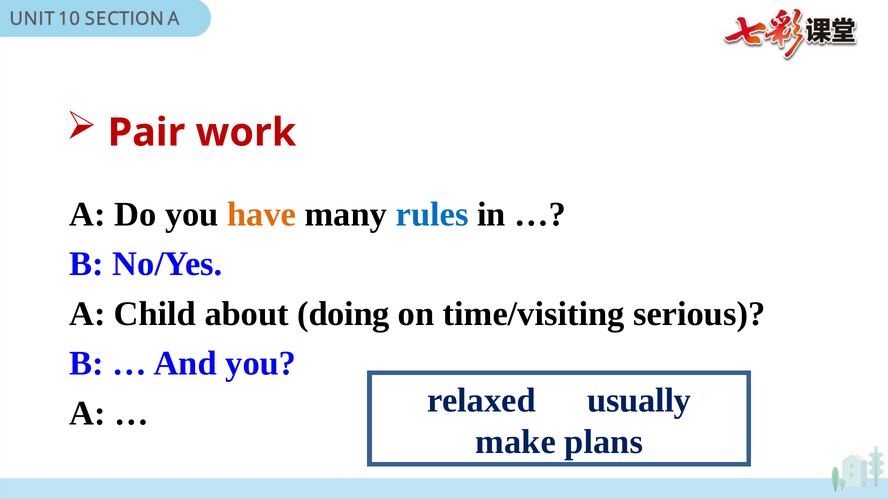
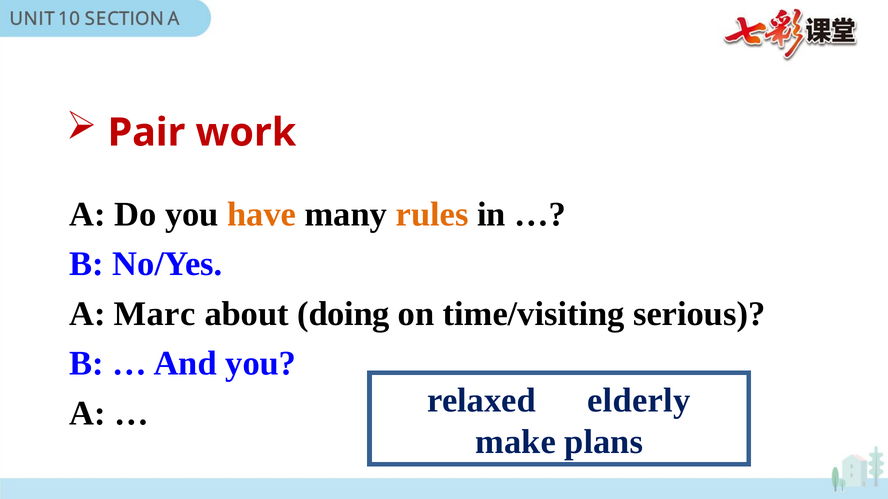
rules colour: blue -> orange
Child: Child -> Marc
usually: usually -> elderly
